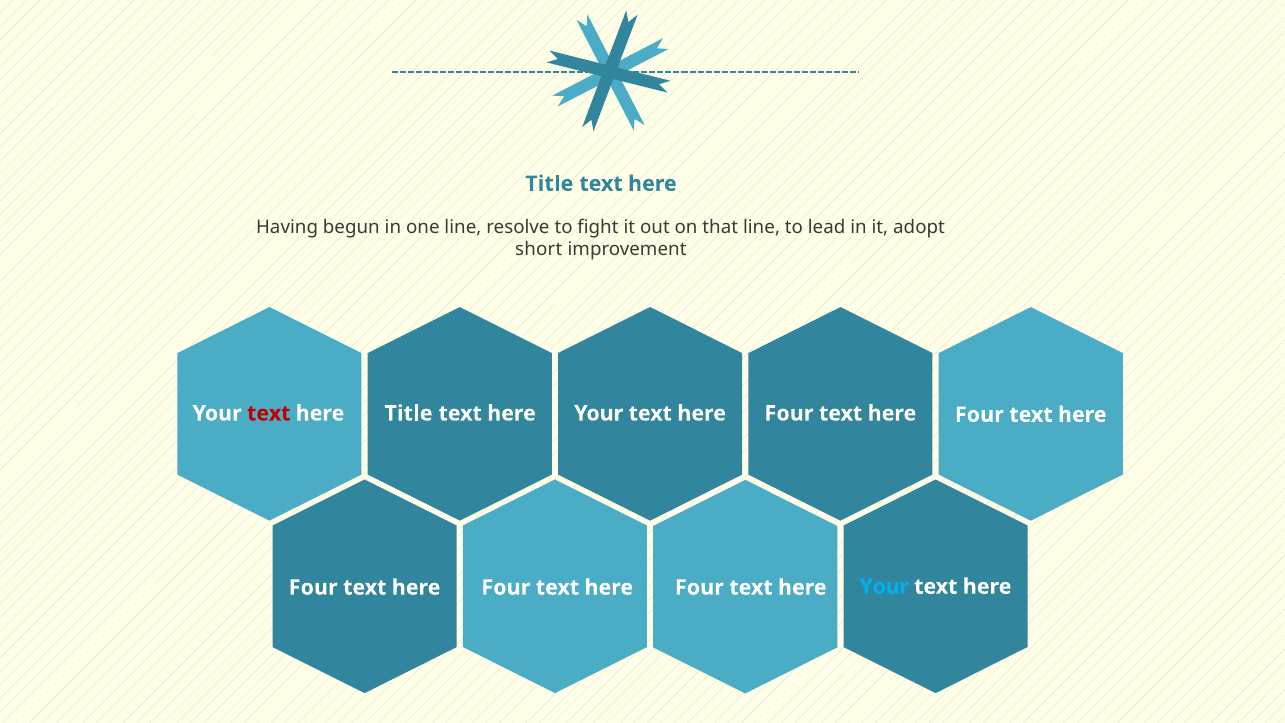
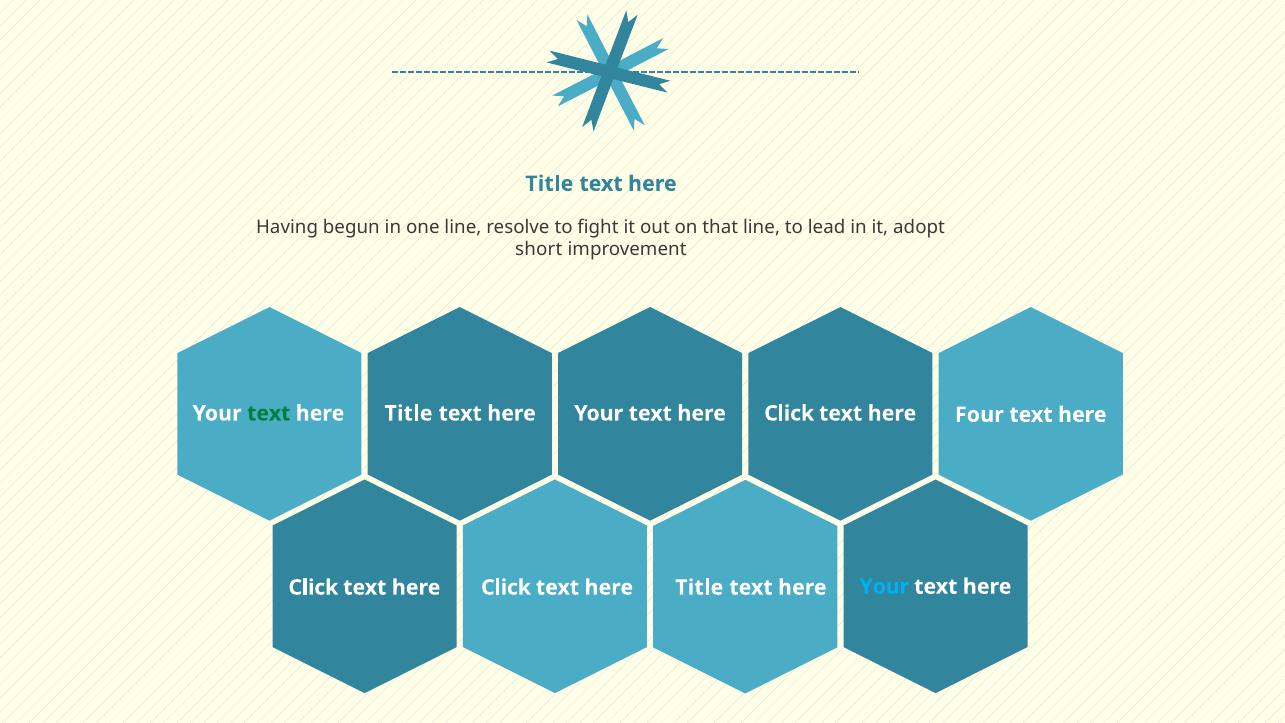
text at (269, 413) colour: red -> green
Your text here Four: Four -> Click
Four at (313, 587): Four -> Click
Four at (506, 587): Four -> Click
Four at (699, 587): Four -> Title
